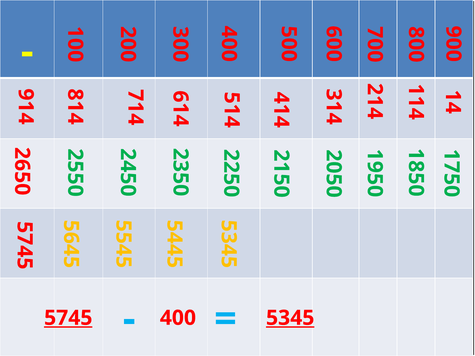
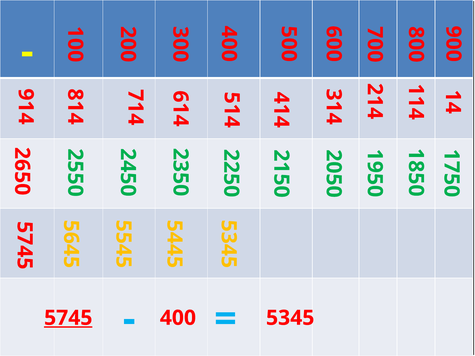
5345 underline: present -> none
